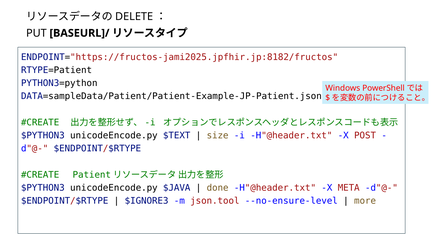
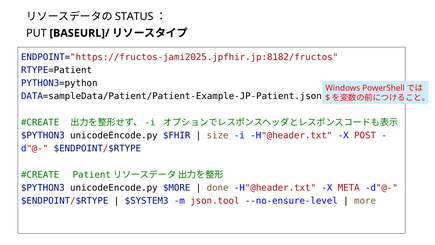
DELETE: DELETE -> STATUS
$TEXT: $TEXT -> $FHIR
$JAVA: $JAVA -> $MORE
$IGNORE3: $IGNORE3 -> $SYSTEM3
